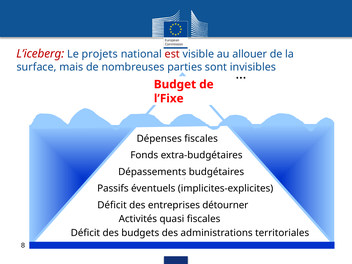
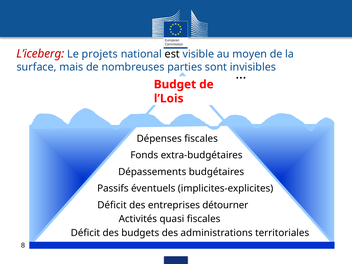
est colour: red -> black
allouer: allouer -> moyen
l’Fixe: l’Fixe -> l’Lois
